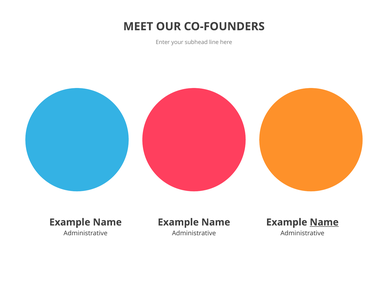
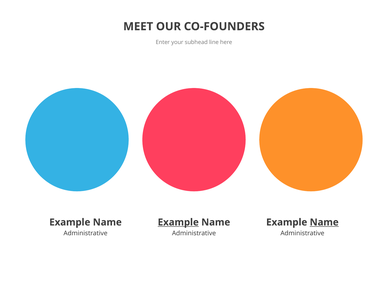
Example at (178, 222) underline: none -> present
